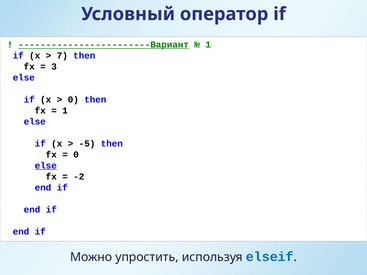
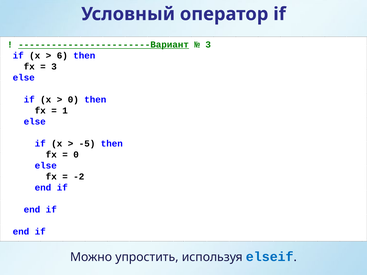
1 at (208, 45): 1 -> 3
7: 7 -> 6
else at (46, 166) underline: present -> none
